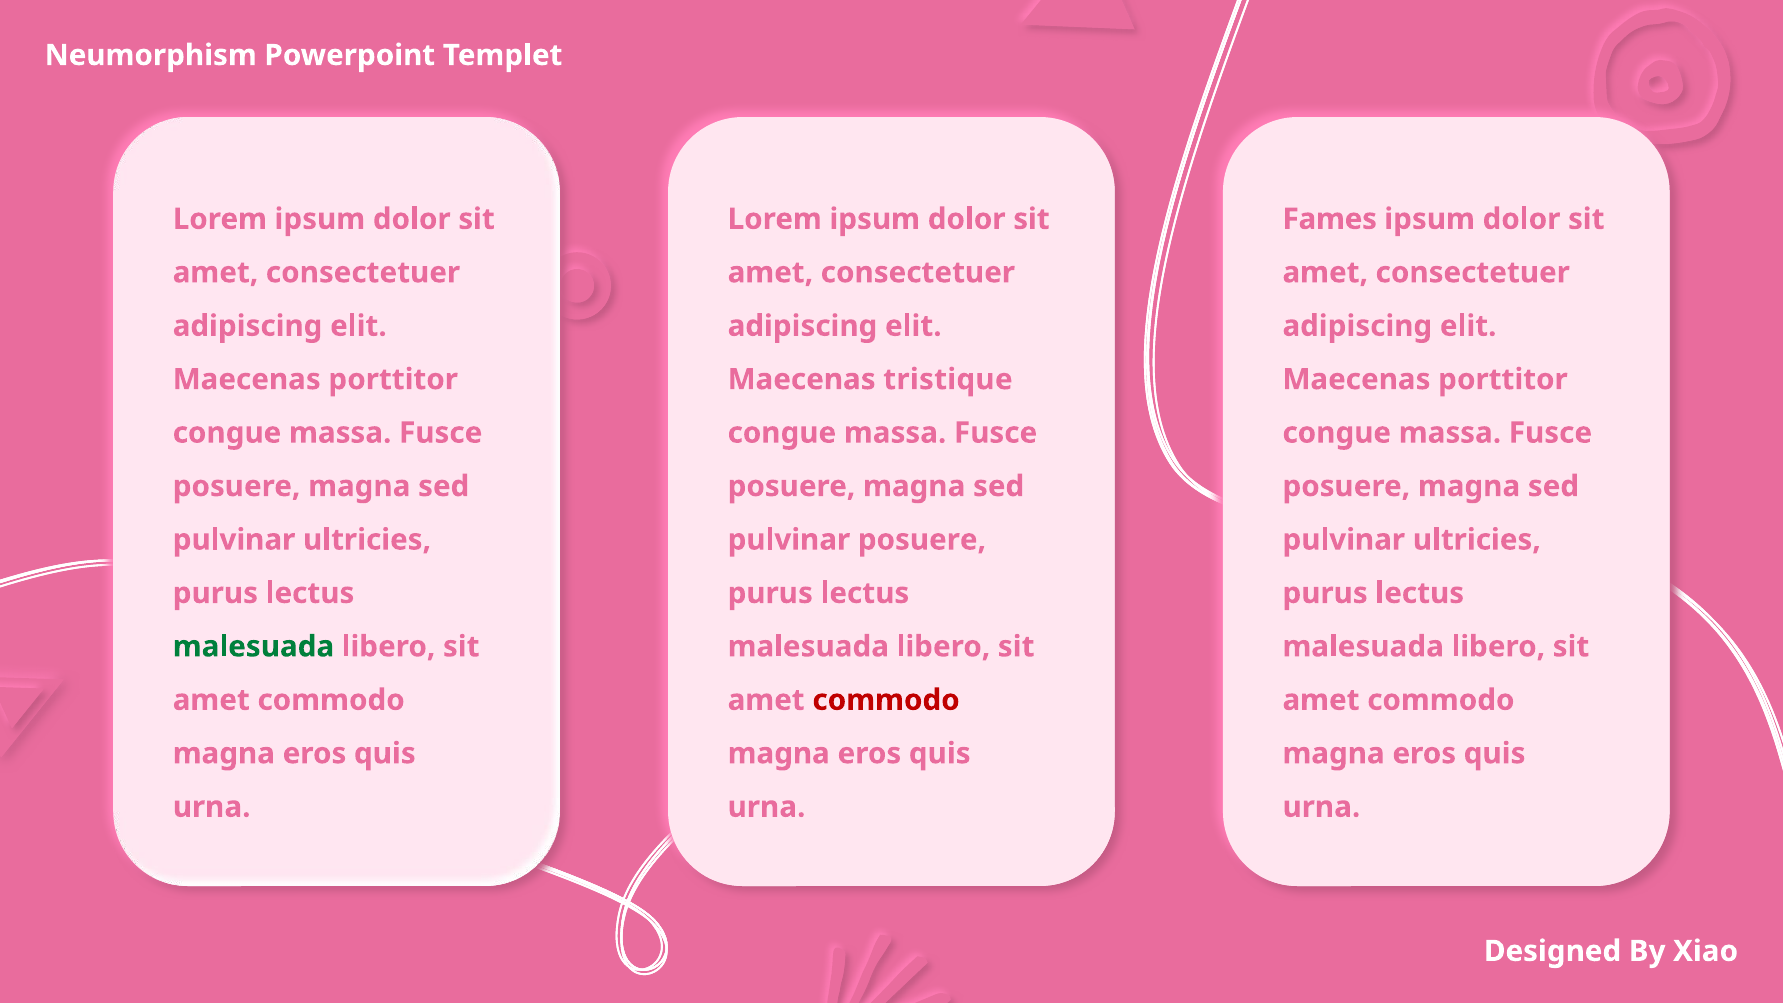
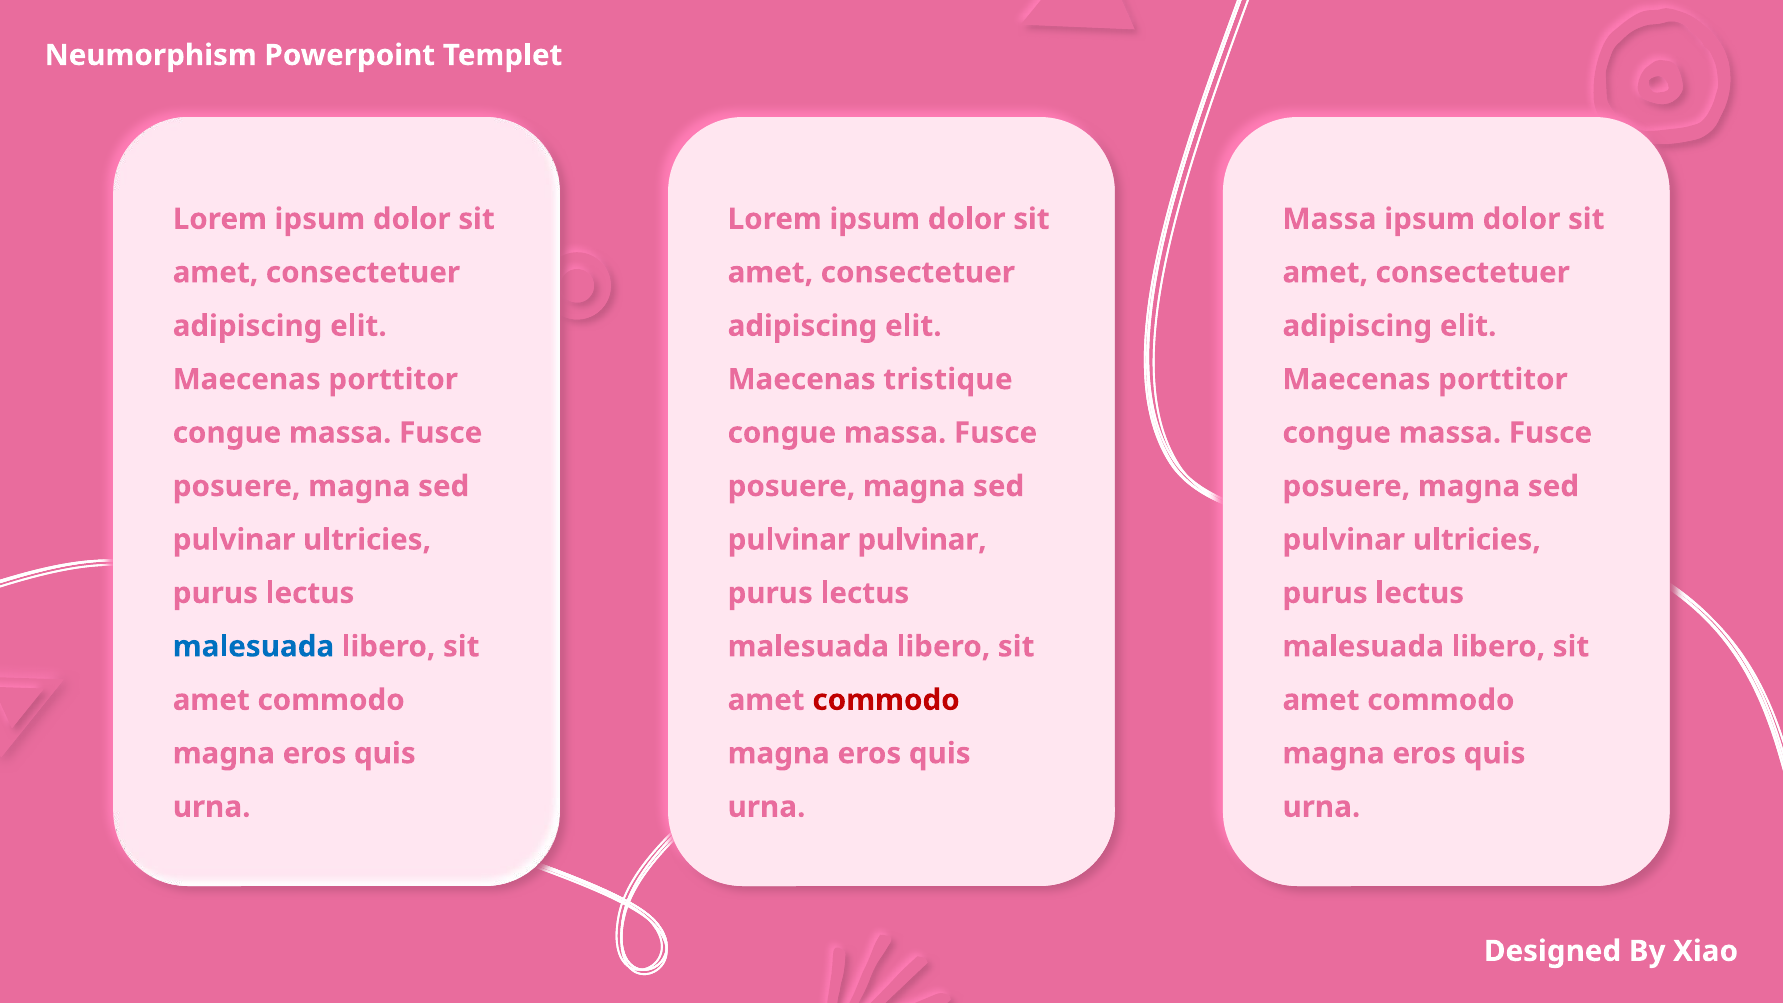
Fames at (1330, 219): Fames -> Massa
pulvinar posuere: posuere -> pulvinar
malesuada at (253, 647) colour: green -> blue
